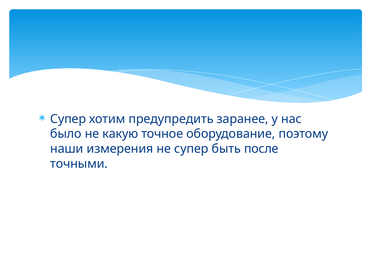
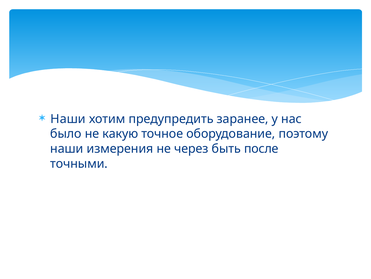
Супер at (68, 119): Супер -> Наши
не супер: супер -> через
